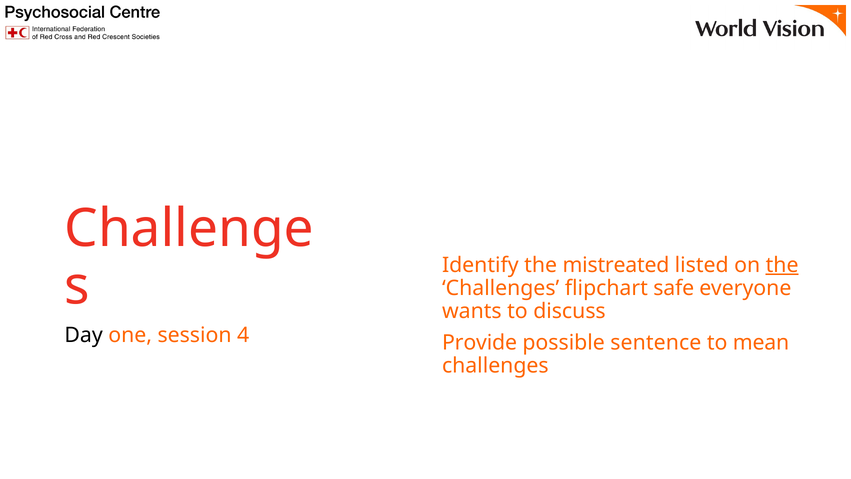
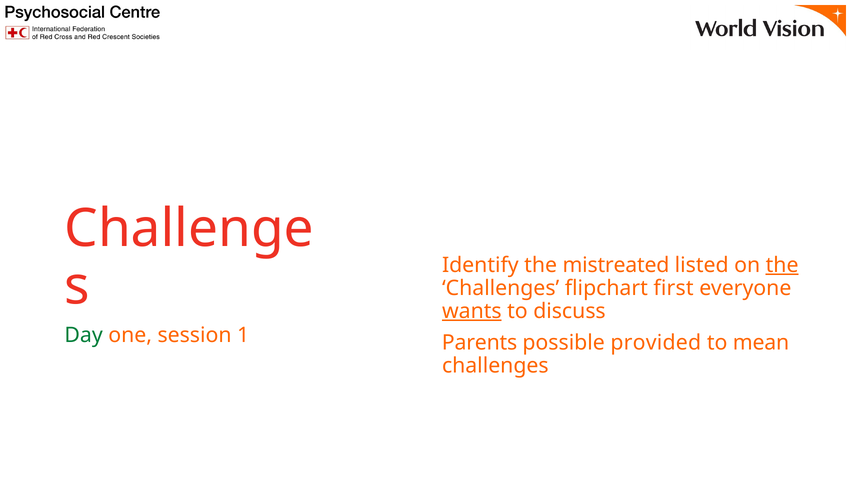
safe: safe -> first
wants underline: none -> present
Day colour: black -> green
4: 4 -> 1
Provide: Provide -> Parents
sentence: sentence -> provided
